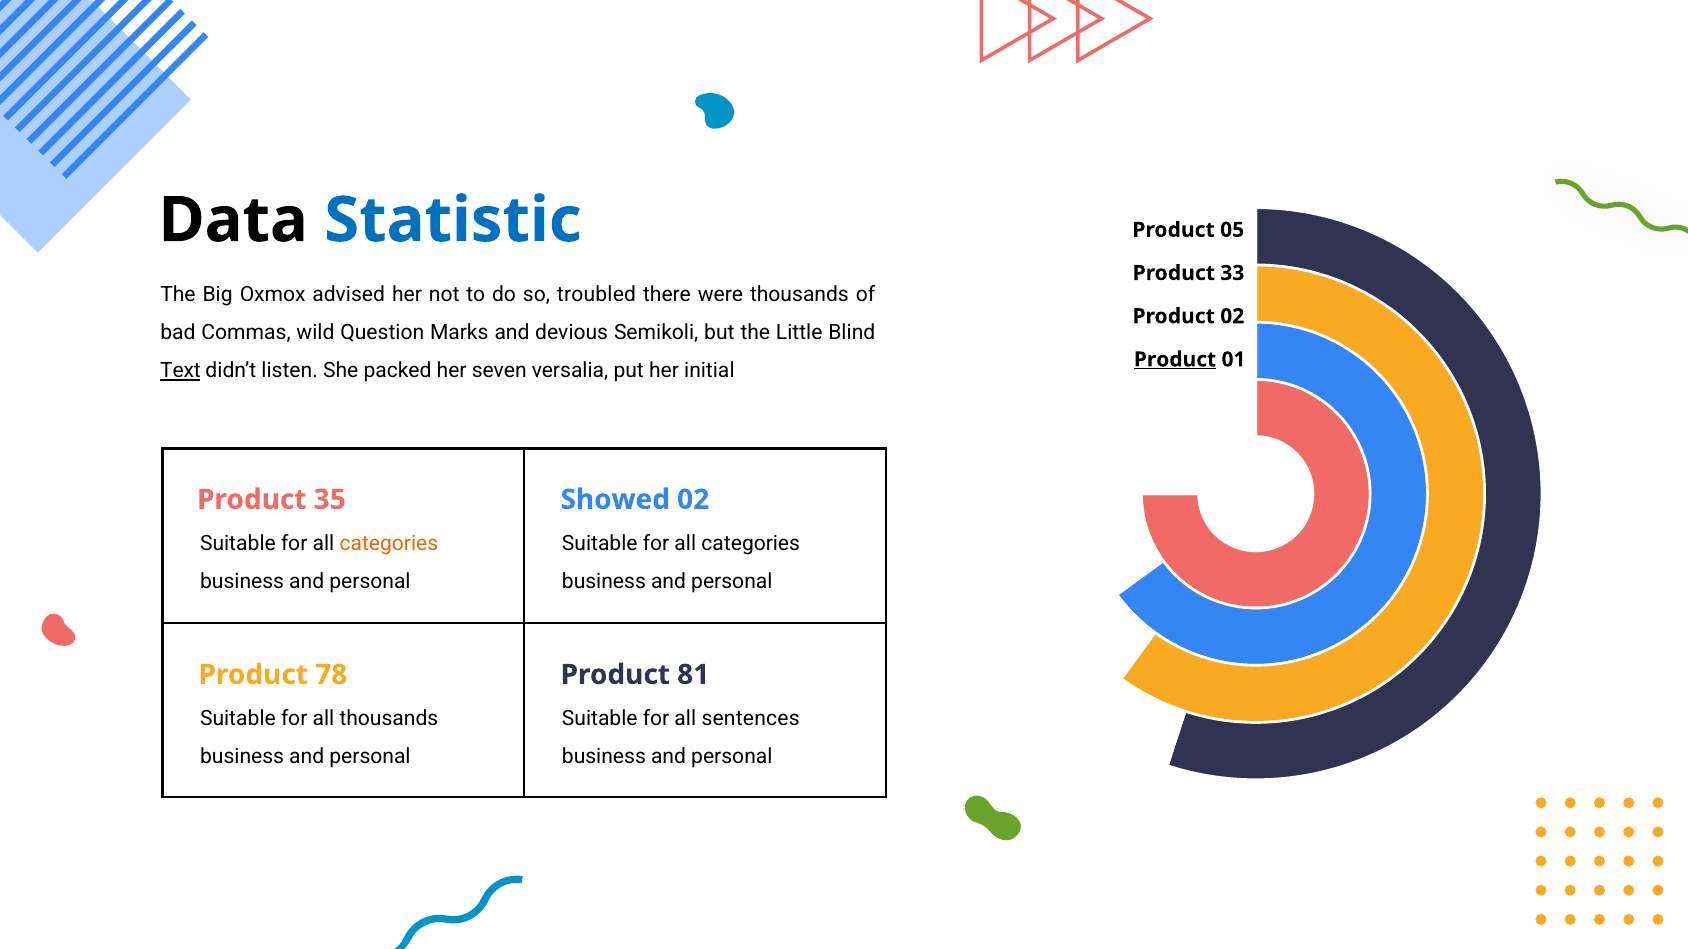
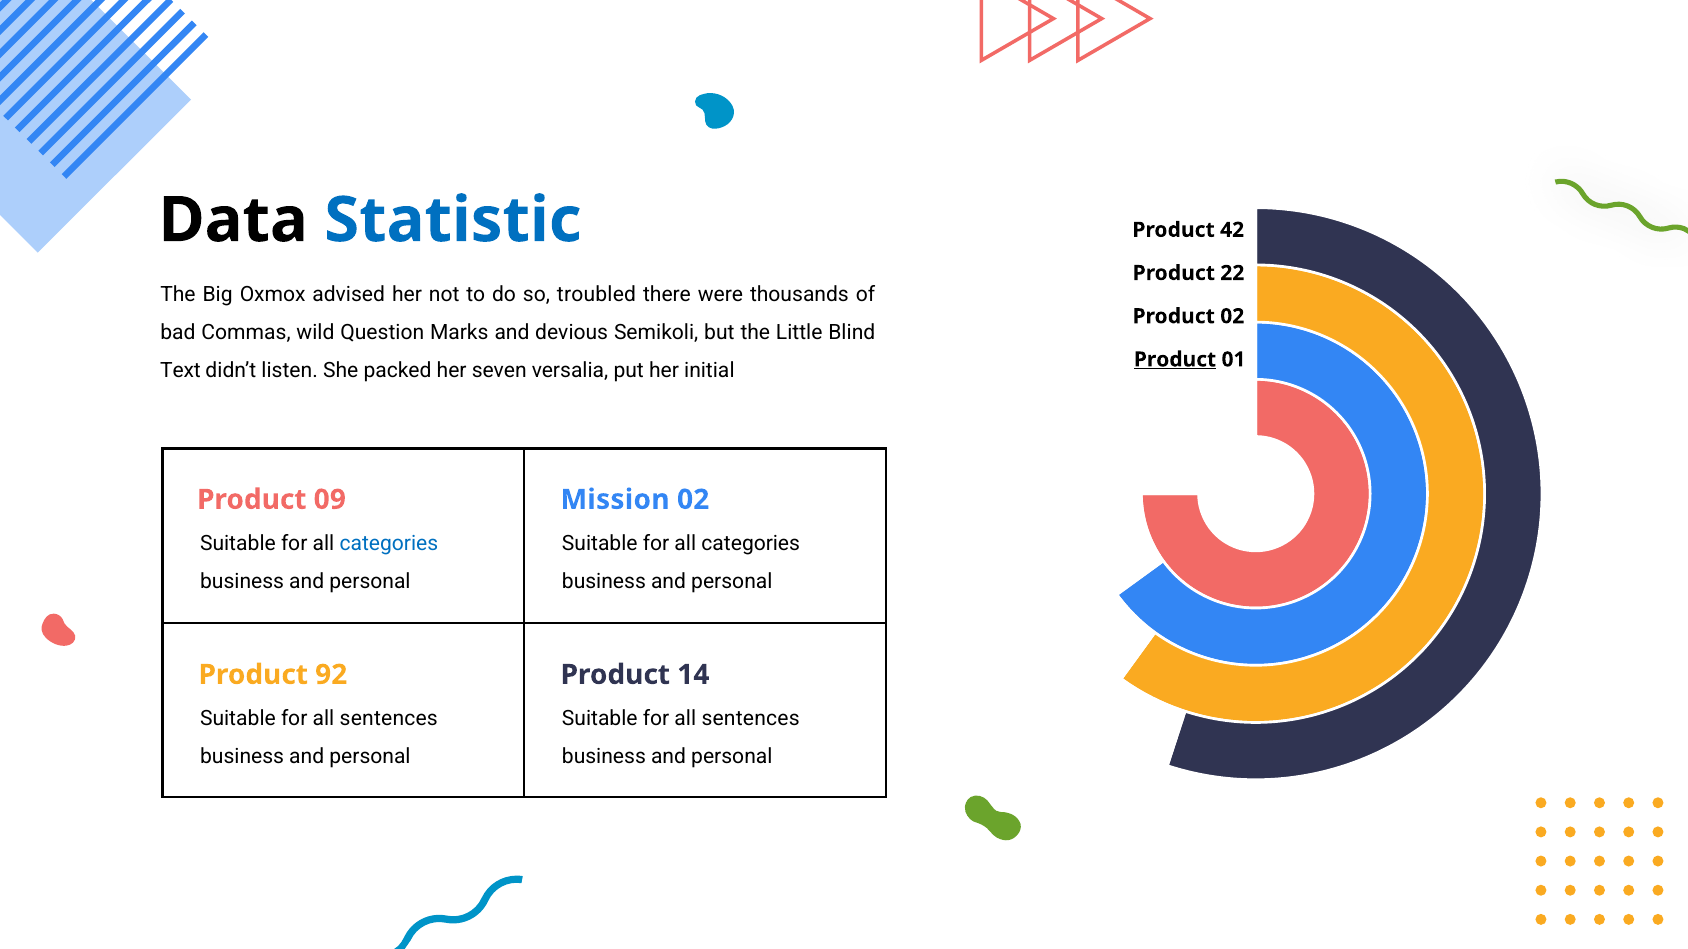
05: 05 -> 42
33: 33 -> 22
Text underline: present -> none
35: 35 -> 09
Showed: Showed -> Mission
categories at (389, 543) colour: orange -> blue
78: 78 -> 92
81: 81 -> 14
thousands at (389, 719): thousands -> sentences
